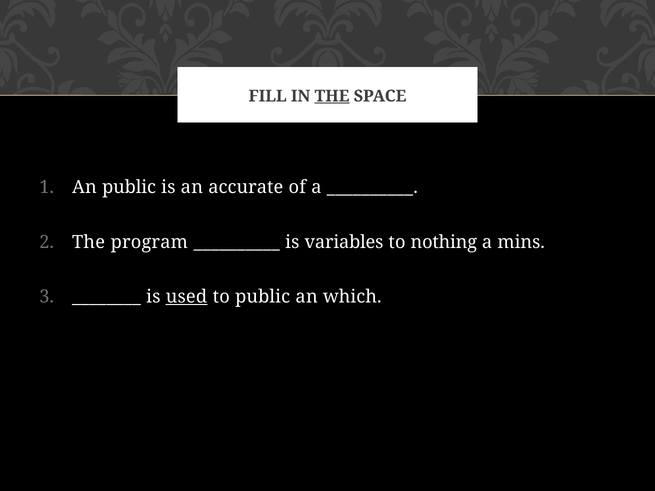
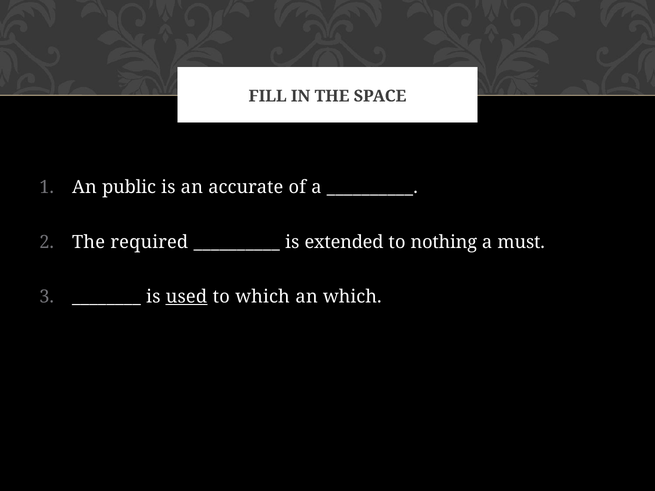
THE at (332, 96) underline: present -> none
program: program -> required
variables: variables -> extended
mins: mins -> must
to public: public -> which
